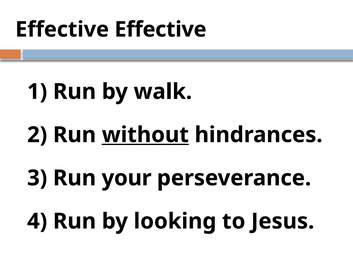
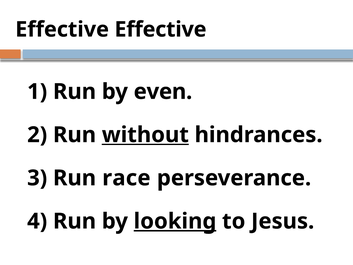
walk: walk -> even
your: your -> race
looking underline: none -> present
